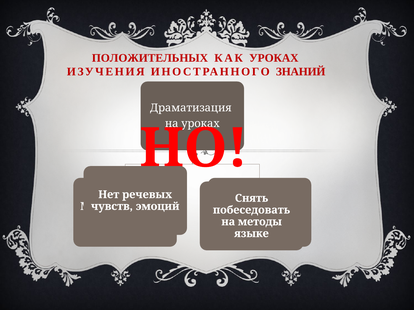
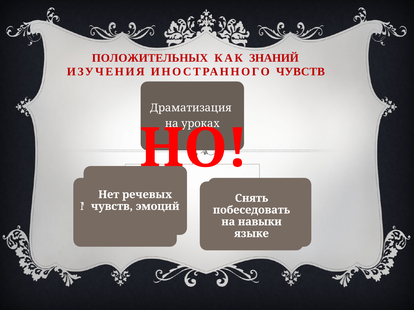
КАК УРОКАХ: УРОКАХ -> ЗНАНИЙ
ИНОСТРАННОГО ЗНАНИЙ: ЗНАНИЙ -> ЧУВСТВ
методы: методы -> навыки
